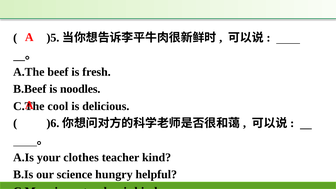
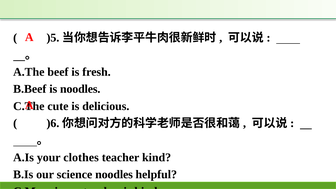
cool: cool -> cute
science hungry: hungry -> noodles
